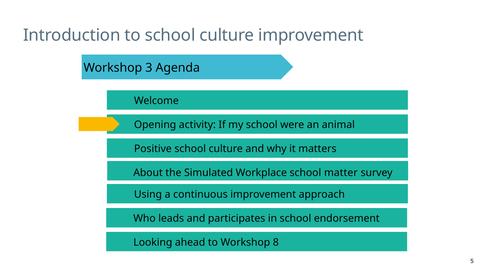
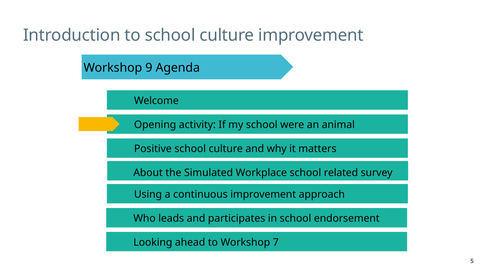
3: 3 -> 9
matter: matter -> related
8: 8 -> 7
